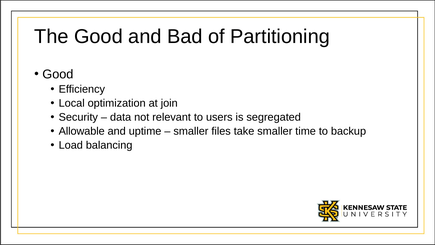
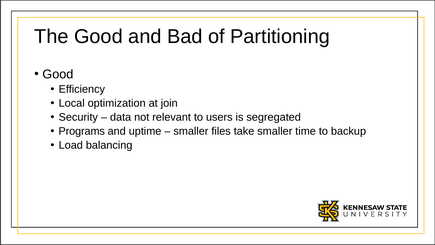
Allowable: Allowable -> Programs
